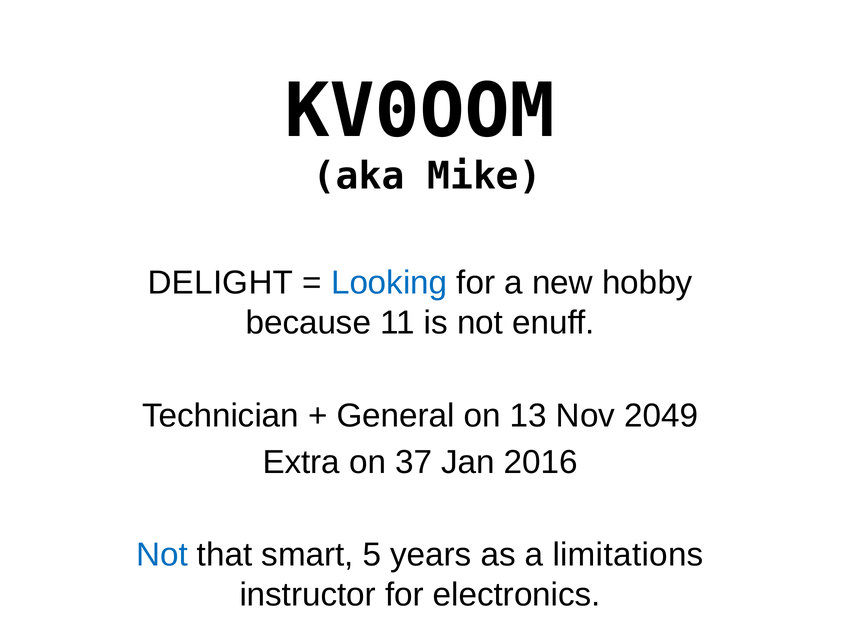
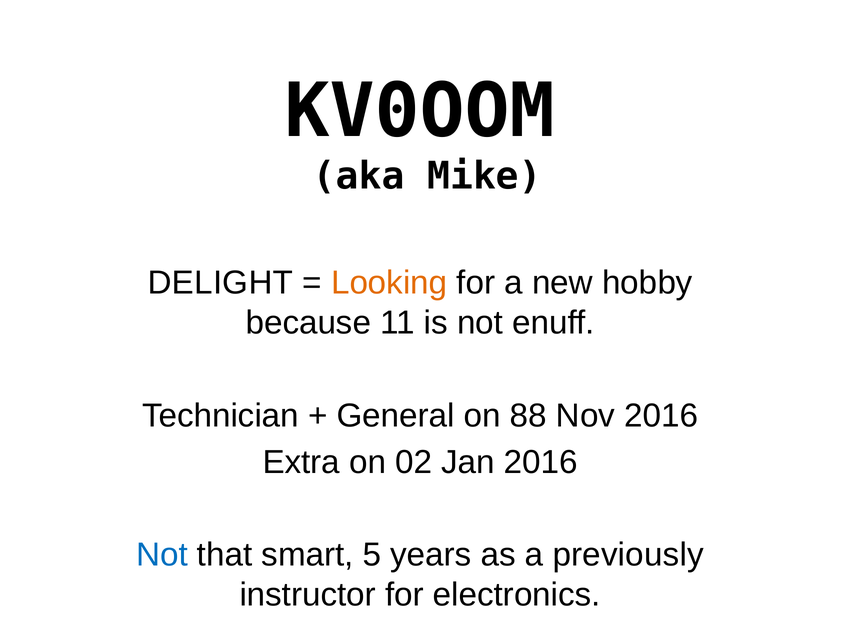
Looking colour: blue -> orange
13: 13 -> 88
Nov 2049: 2049 -> 2016
37: 37 -> 02
limitations: limitations -> previously
